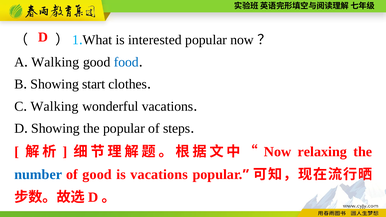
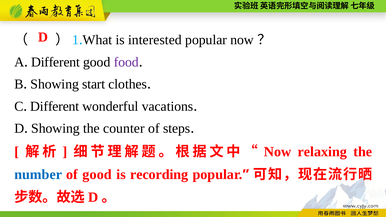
Walking at (55, 62): Walking -> Different
food colour: blue -> purple
Walking at (55, 106): Walking -> Different
the popular: popular -> counter
is vacations: vacations -> recording
